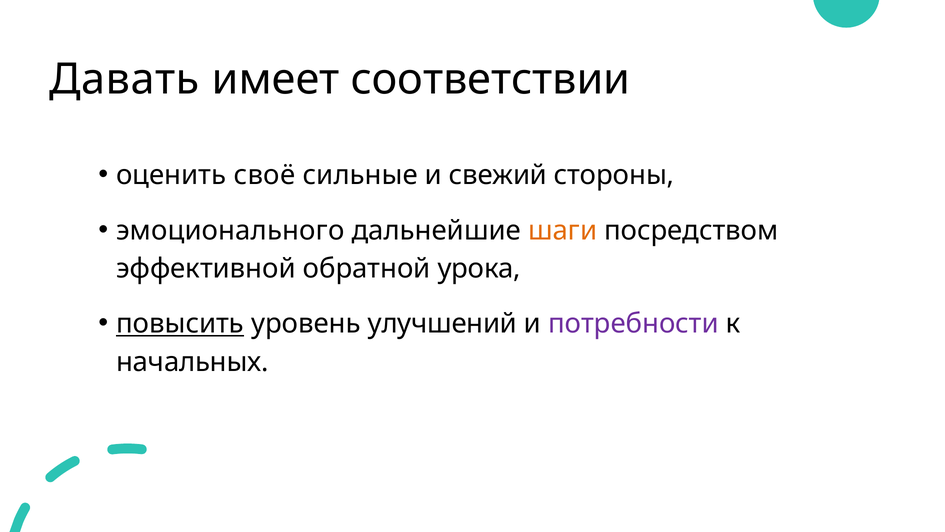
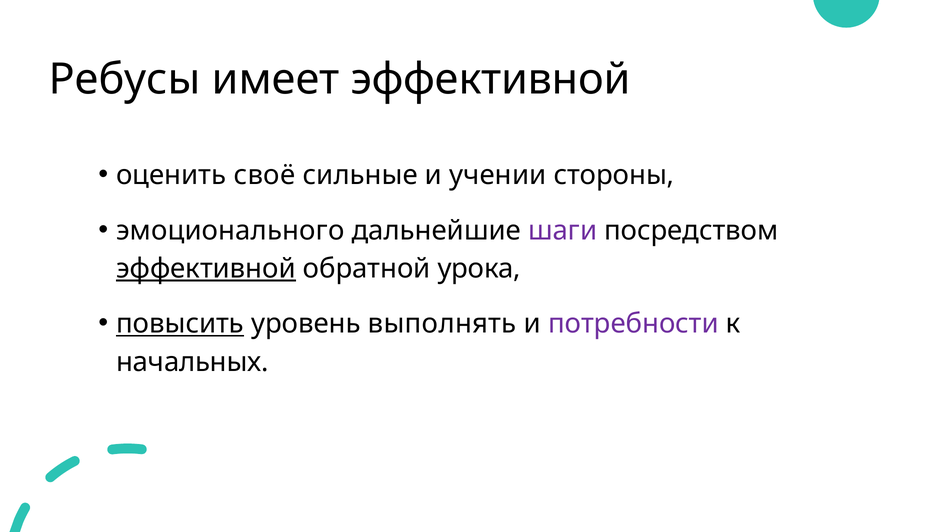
Давать: Давать -> Ребусы
имеет соответствии: соответствии -> эффективной
свежий: свежий -> учении
шаги colour: orange -> purple
эффективной at (206, 268) underline: none -> present
улучшений: улучшений -> выполнять
